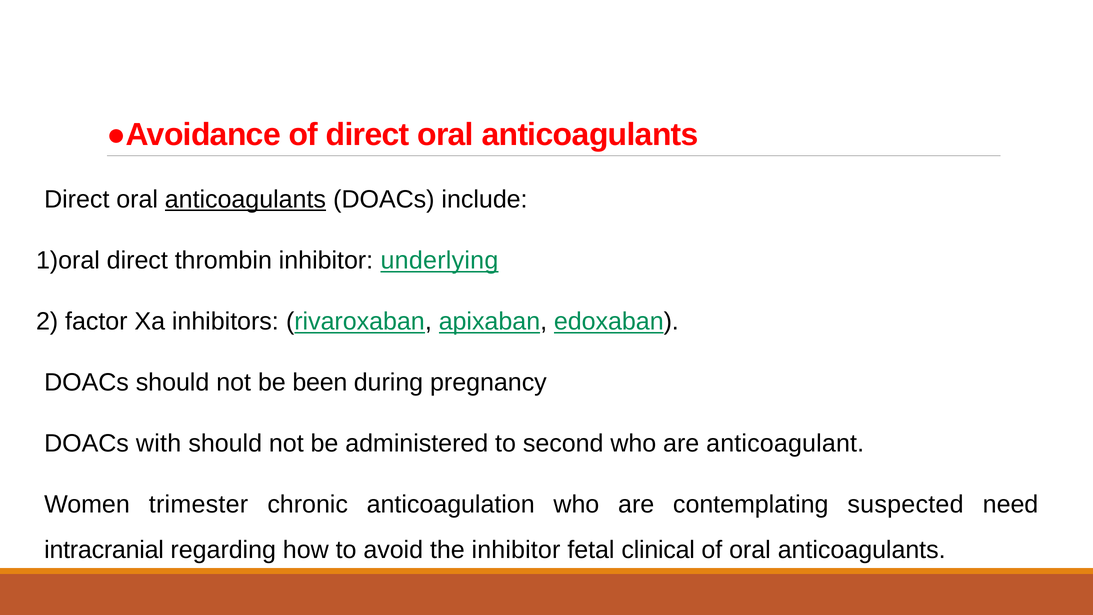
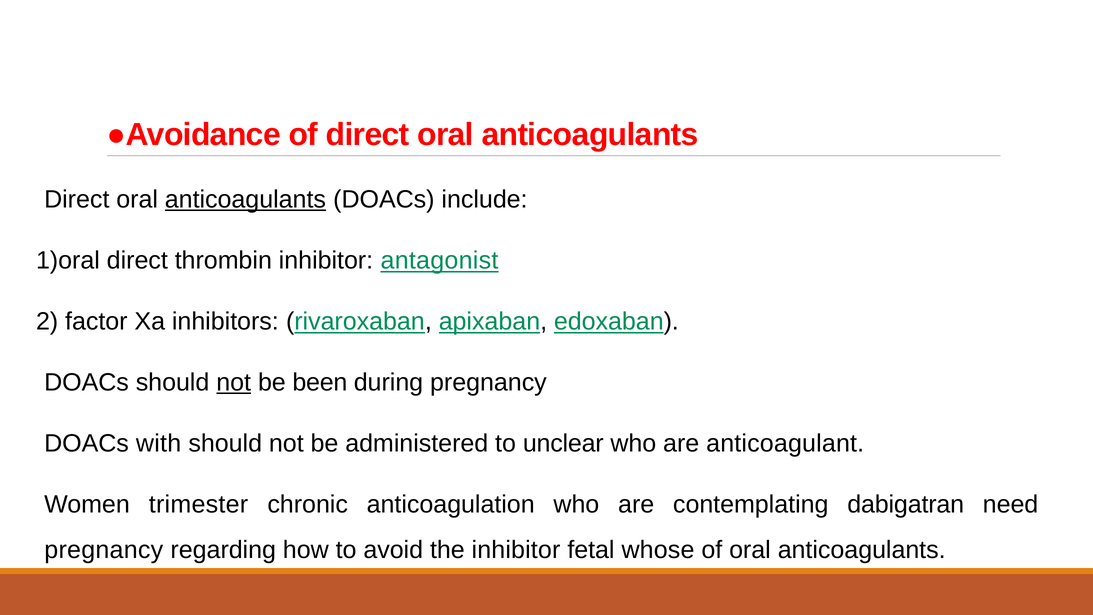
underlying: underlying -> antagonist
not at (234, 383) underline: none -> present
second: second -> unclear
suspected: suspected -> dabigatran
intracranial at (104, 550): intracranial -> pregnancy
clinical: clinical -> whose
